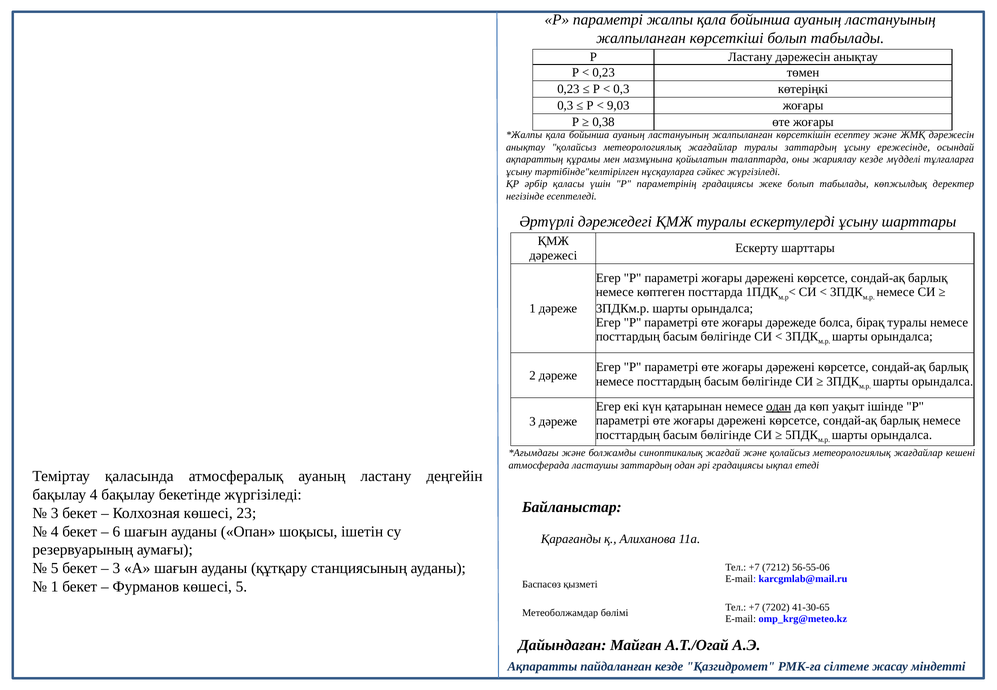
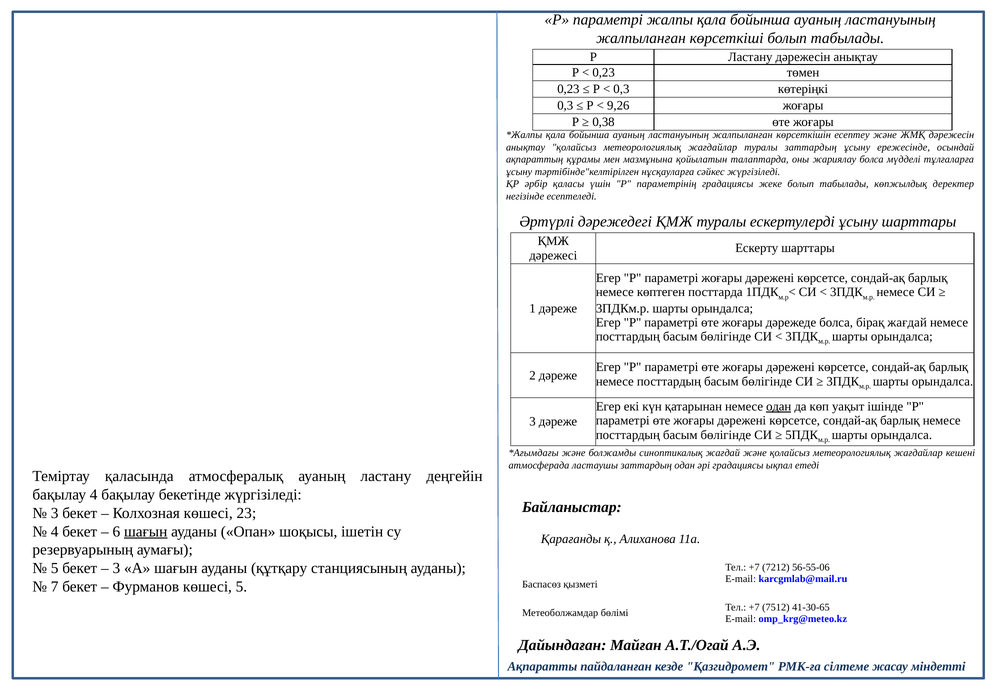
9,03: 9,03 -> 9,26
жариялау кезде: кезде -> болса
бірақ туралы: туралы -> жағдай
шағын at (146, 532) underline: none -> present
1 at (55, 587): 1 -> 7
7202: 7202 -> 7512
